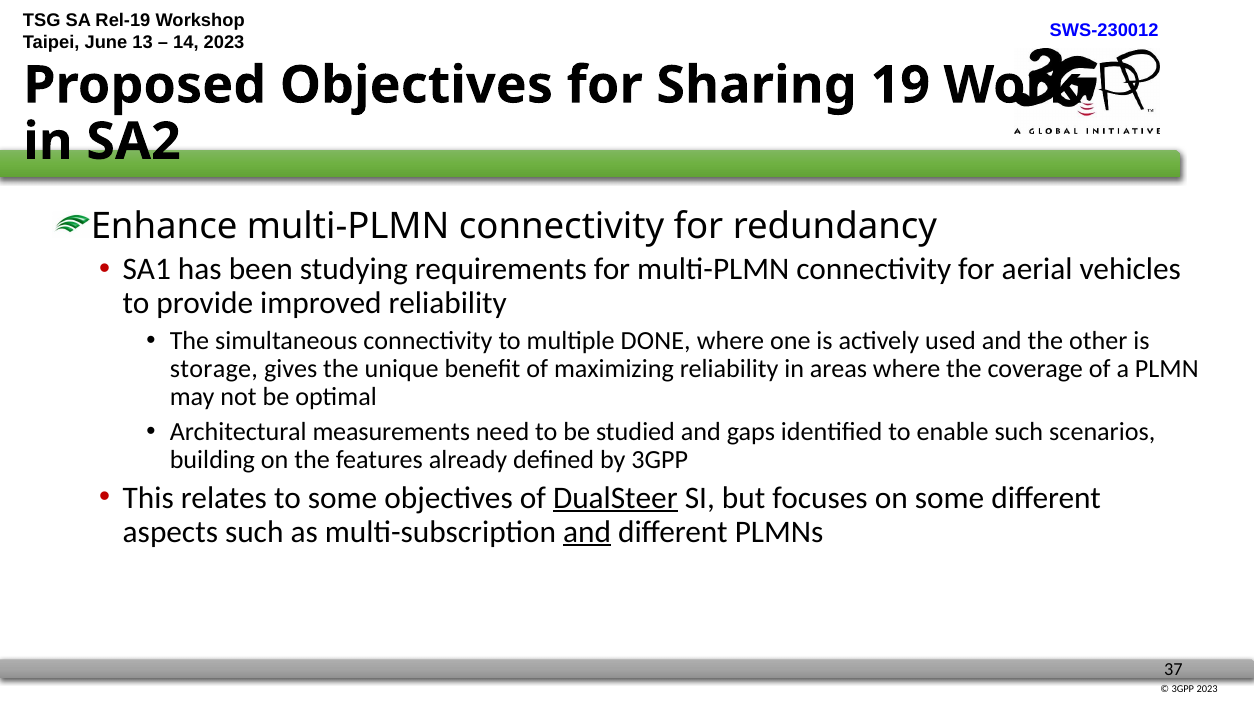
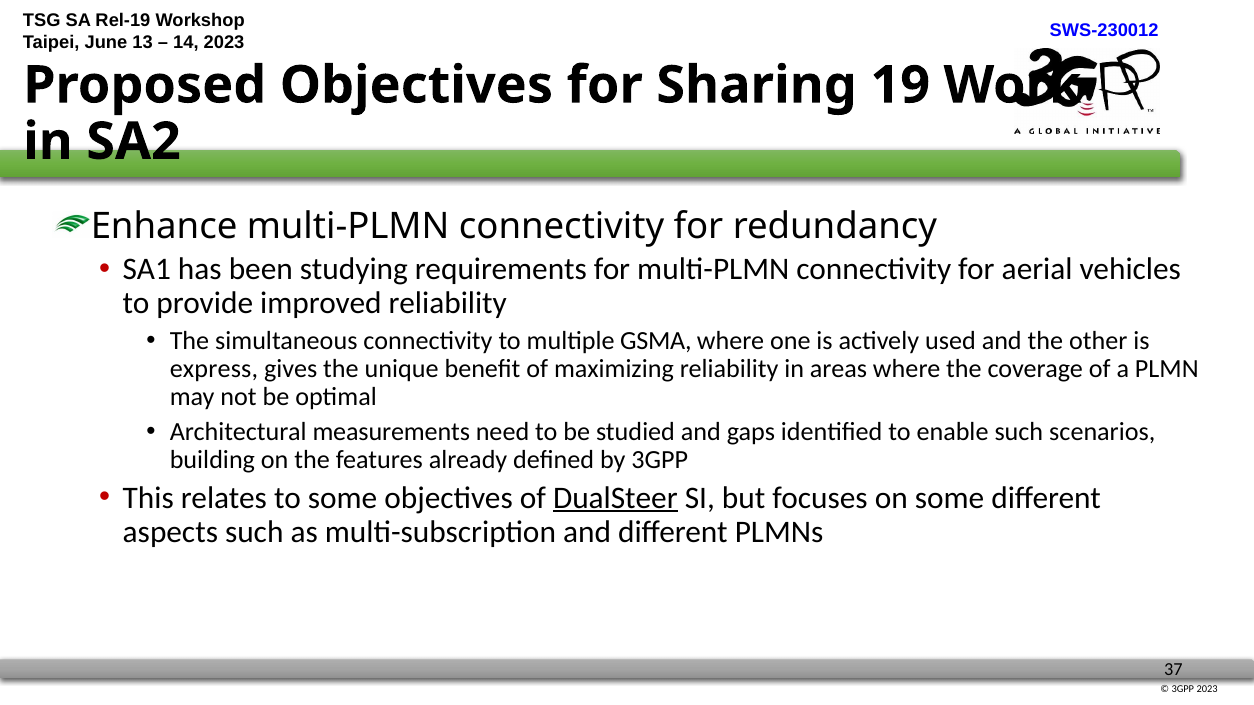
DONE: DONE -> GSMA
storage: storage -> express
and at (587, 532) underline: present -> none
